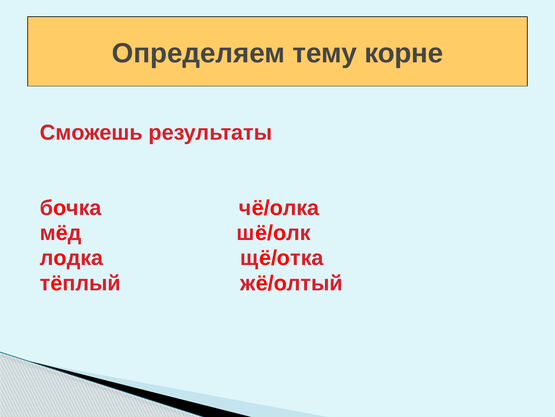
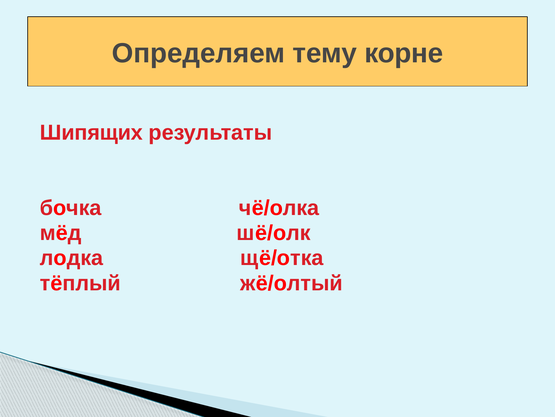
Сможешь: Сможешь -> Шипящих
